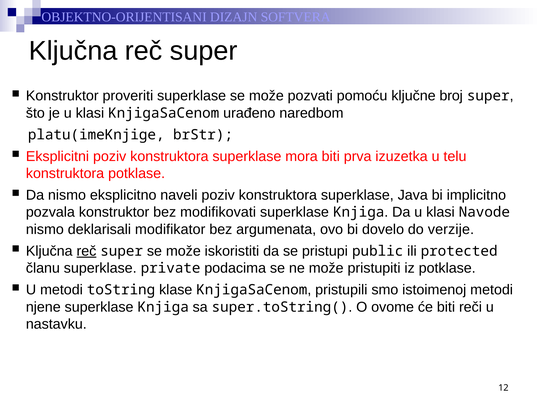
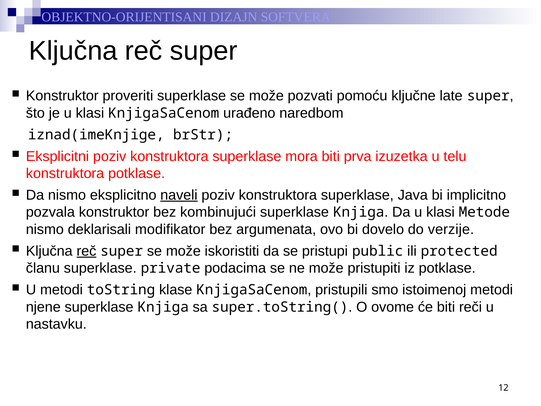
broj: broj -> late
platu(imeKnjige: platu(imeKnjige -> iznad(imeKnjige
naveli underline: none -> present
modifikovati: modifikovati -> kombinujući
Navode: Navode -> Metode
